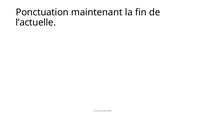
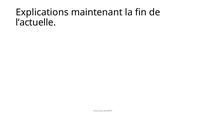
Ponctuation: Ponctuation -> Explications
